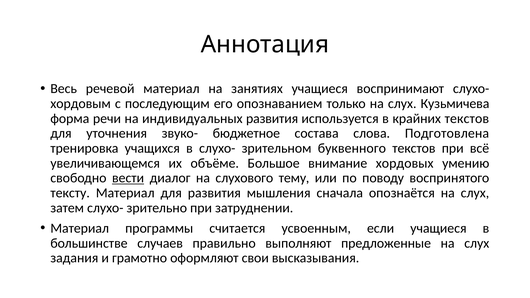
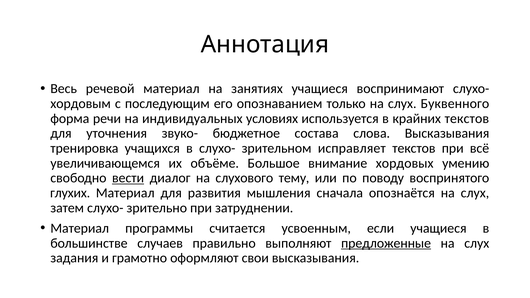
Кузьмичева: Кузьмичева -> Буквенного
индивидуальных развития: развития -> условиях
слова Подготовлена: Подготовлена -> Высказывания
буквенного: буквенного -> исправляет
тексту: тексту -> глухих
предложенные underline: none -> present
